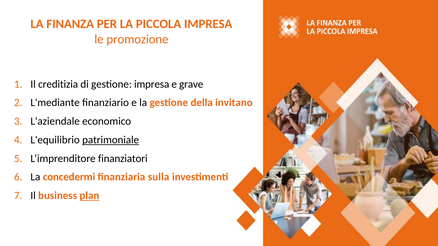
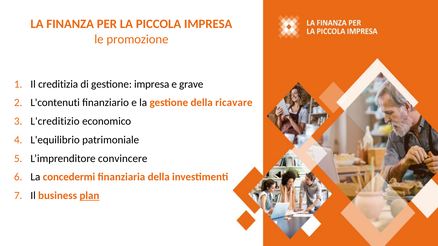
L'mediante: L'mediante -> L'contenuti
invitano: invitano -> ricavare
L'aziendale: L'aziendale -> L'creditizio
patrimoniale underline: present -> none
finanziatori: finanziatori -> convincere
finanziaria sulla: sulla -> della
